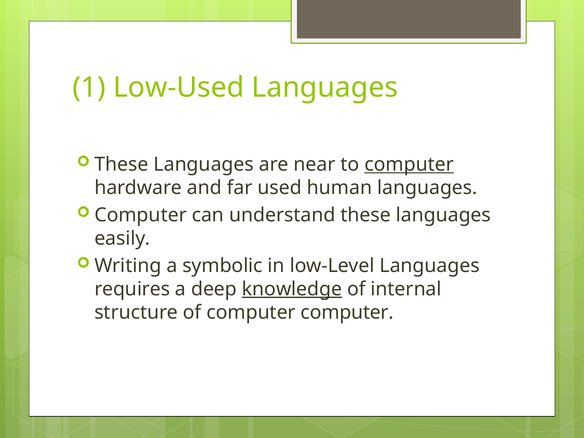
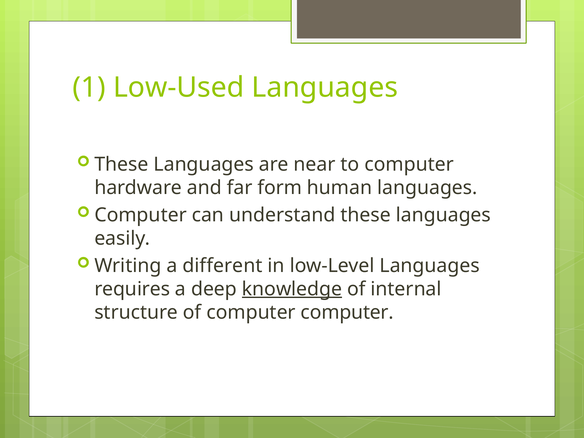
computer at (409, 164) underline: present -> none
used: used -> form
symbolic: symbolic -> different
